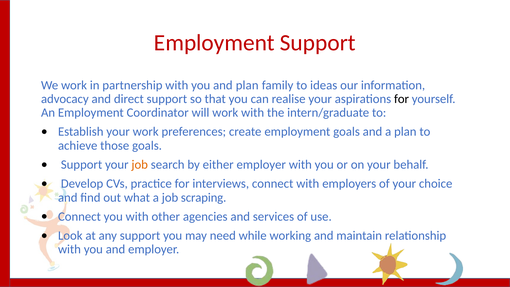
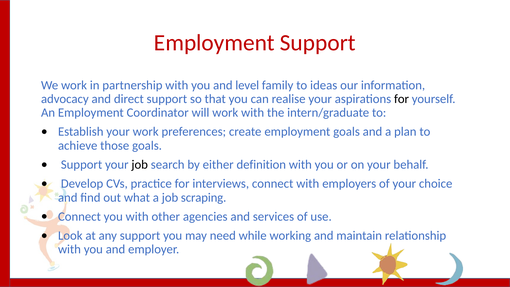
and plan: plan -> level
job at (140, 165) colour: orange -> black
either employer: employer -> definition
